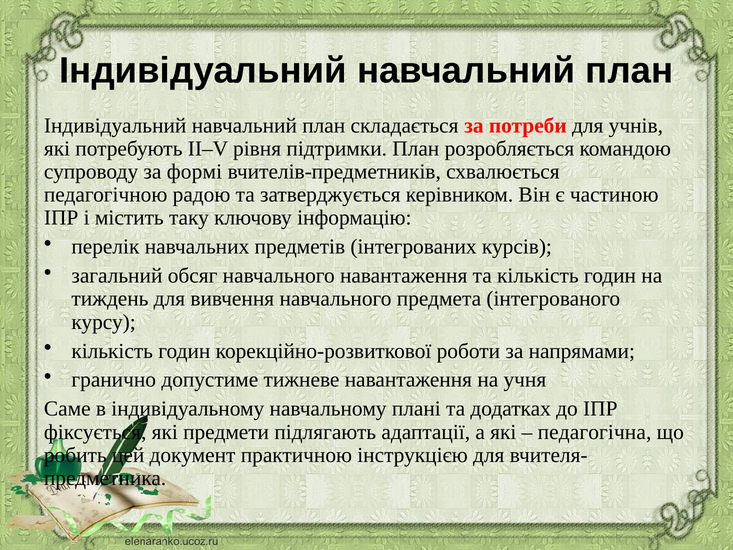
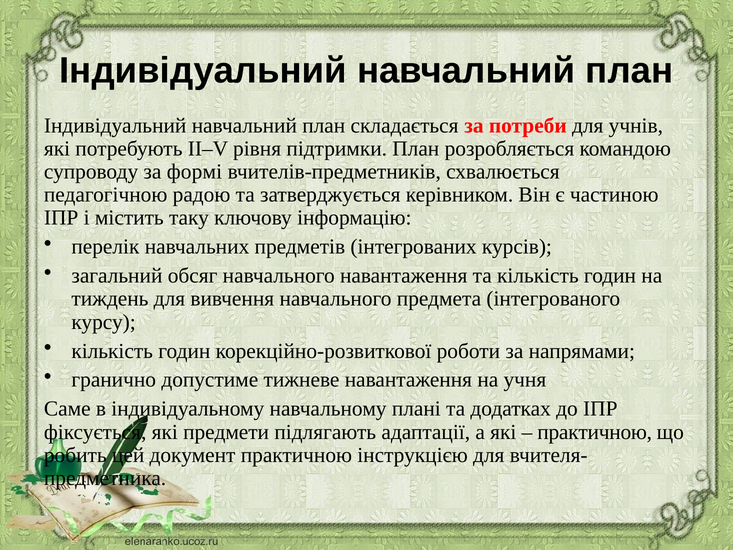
педагогічна at (595, 432): педагогічна -> практичною
